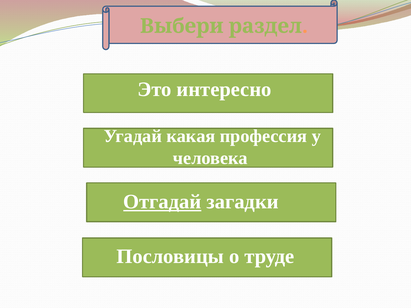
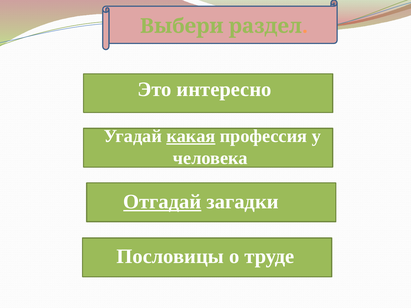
какая underline: none -> present
